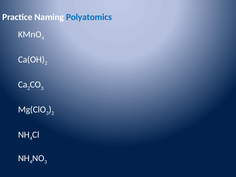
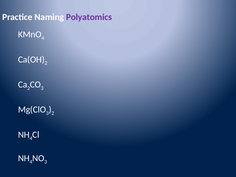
Polyatomics colour: blue -> purple
